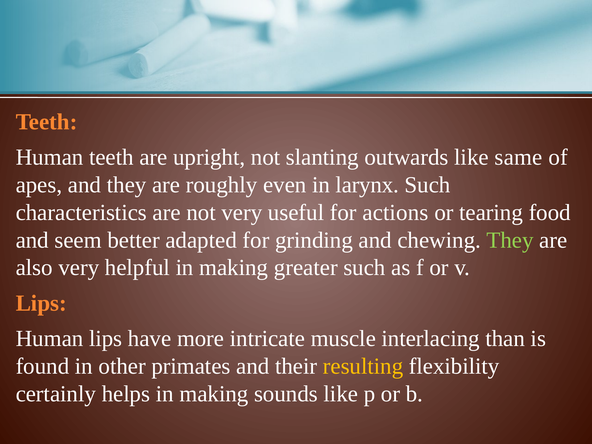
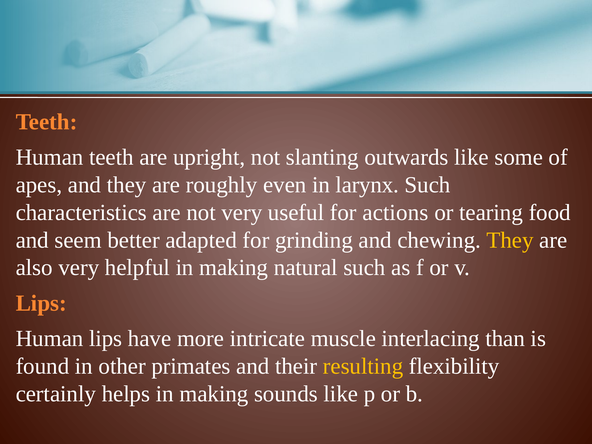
same: same -> some
They at (510, 240) colour: light green -> yellow
greater: greater -> natural
